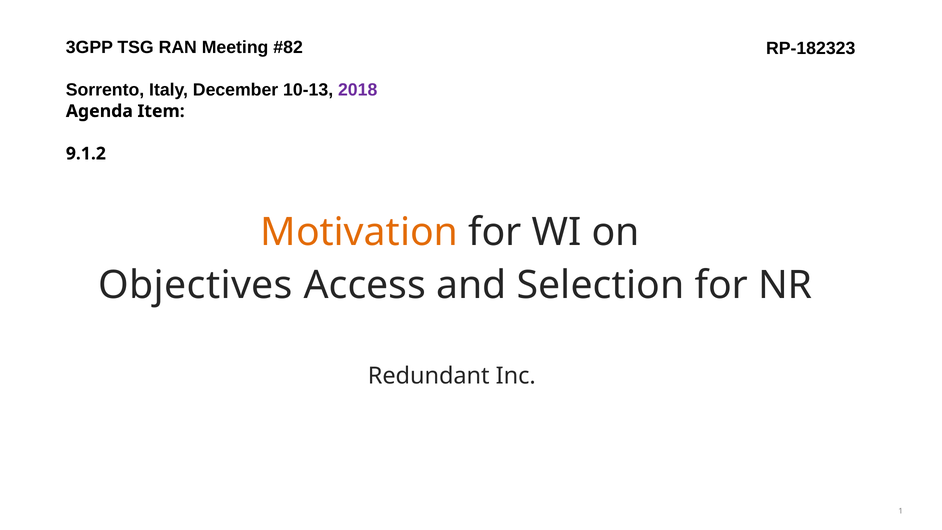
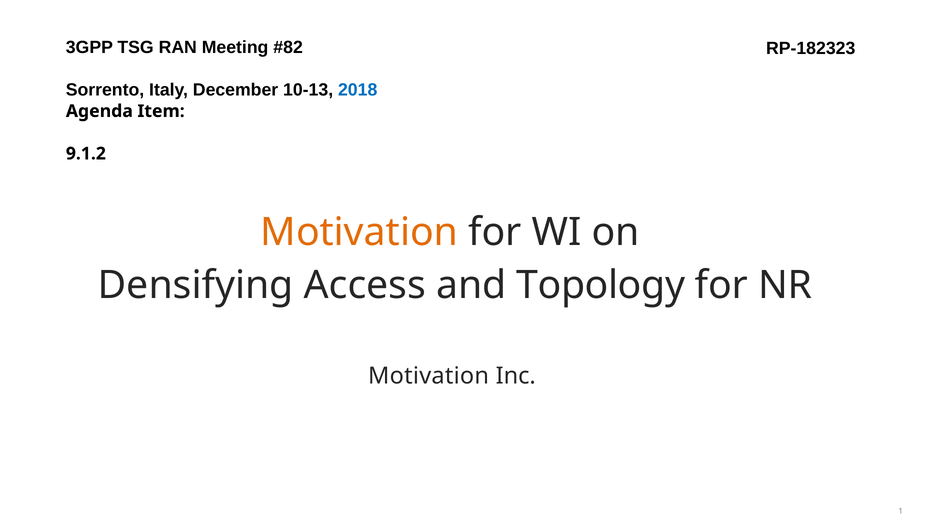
2018 colour: purple -> blue
Objectives: Objectives -> Densifying
Selection: Selection -> Topology
Redundant at (429, 376): Redundant -> Motivation
